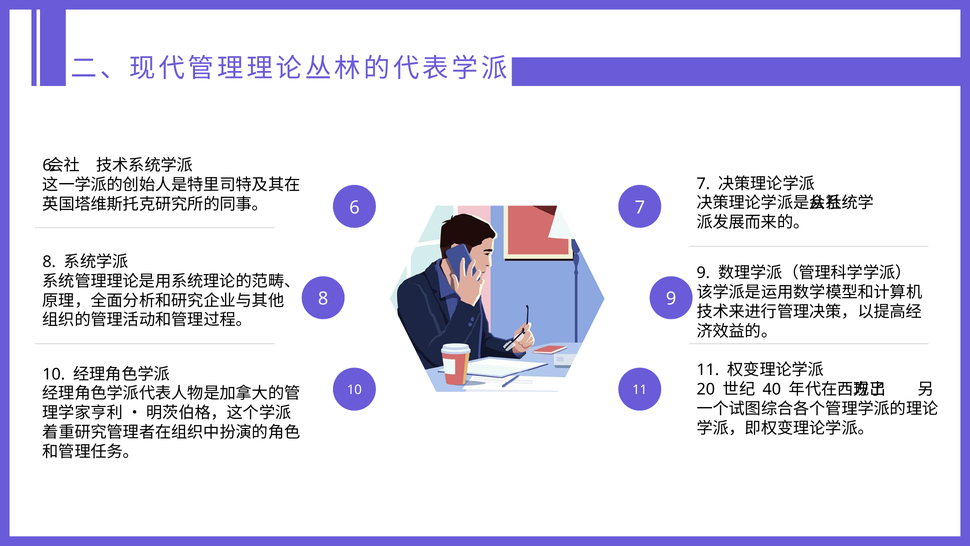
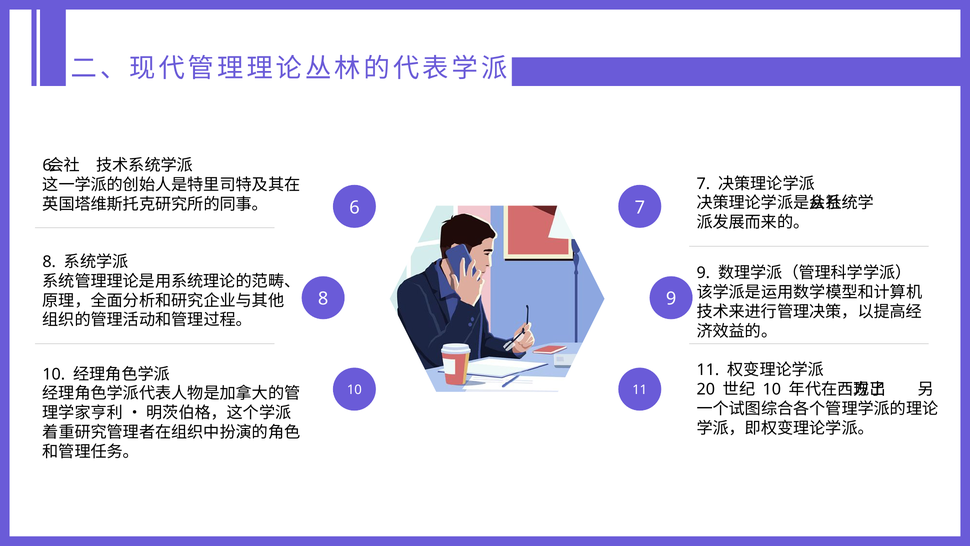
40 at (772, 389): 40 -> 10
